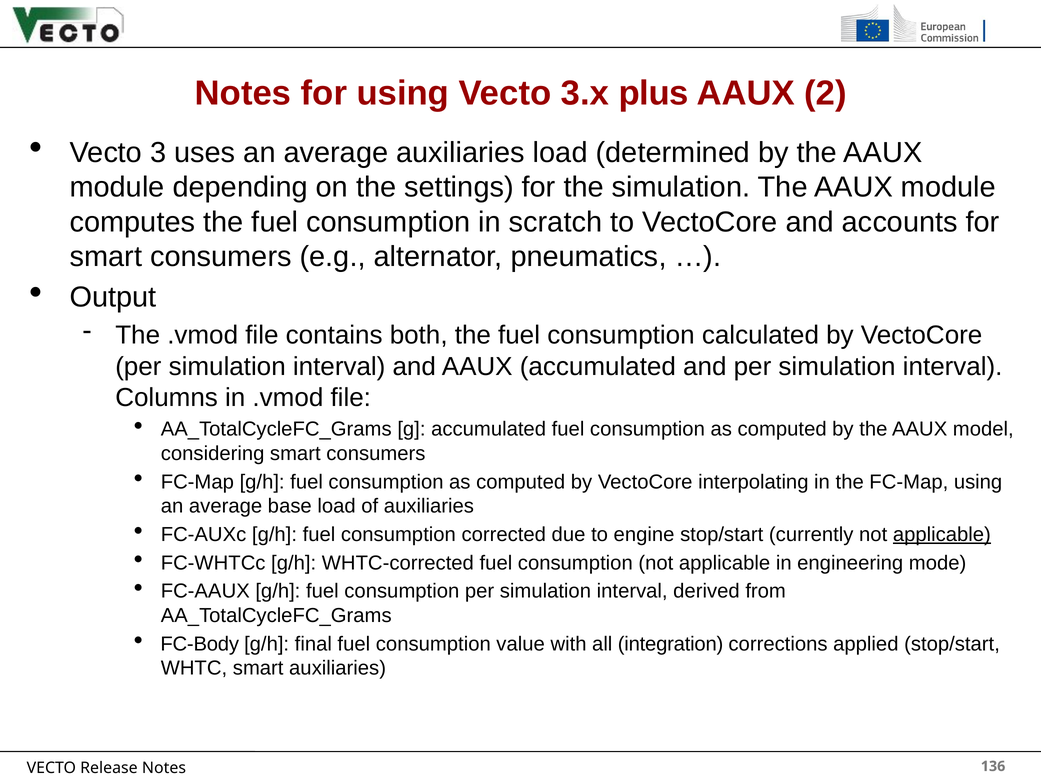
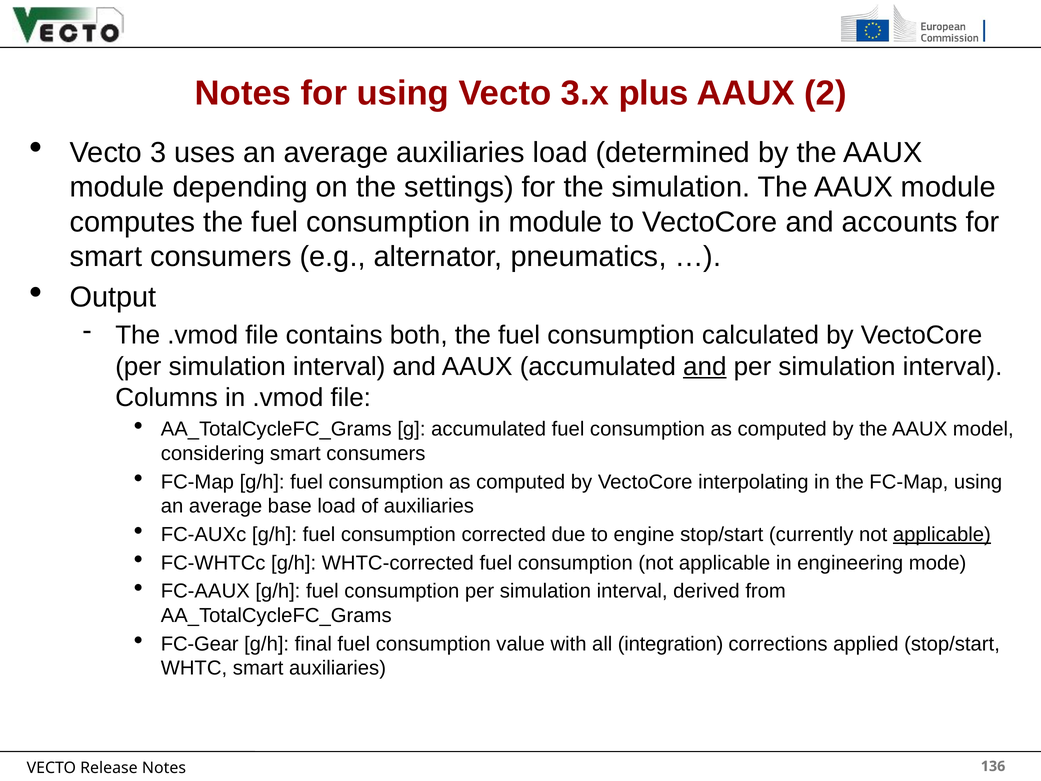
in scratch: scratch -> module
and at (705, 366) underline: none -> present
FC-Body: FC-Body -> FC-Gear
